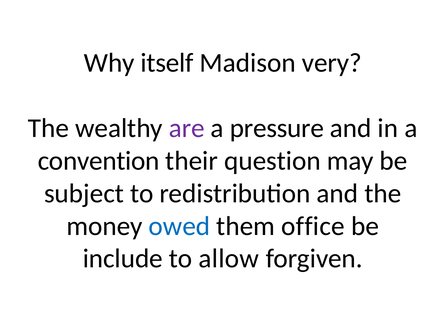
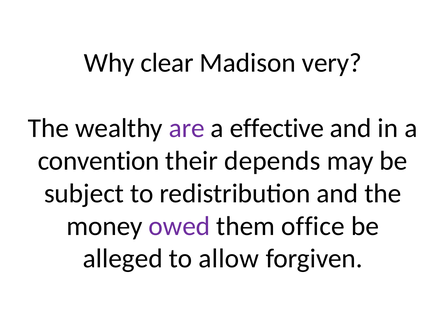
itself: itself -> clear
pressure: pressure -> effective
question: question -> depends
owed colour: blue -> purple
include: include -> alleged
